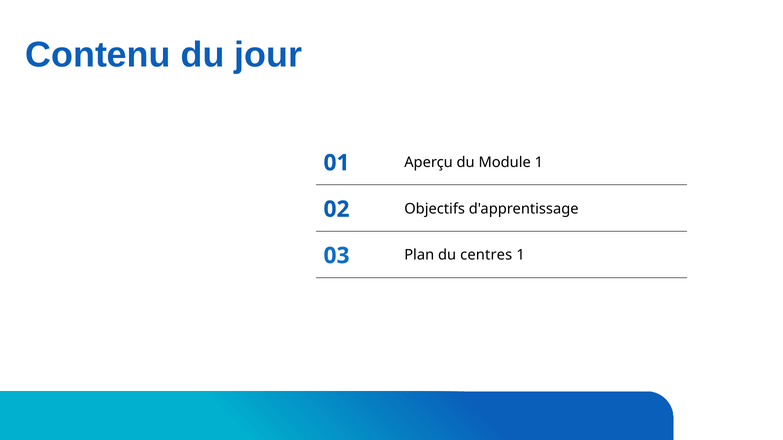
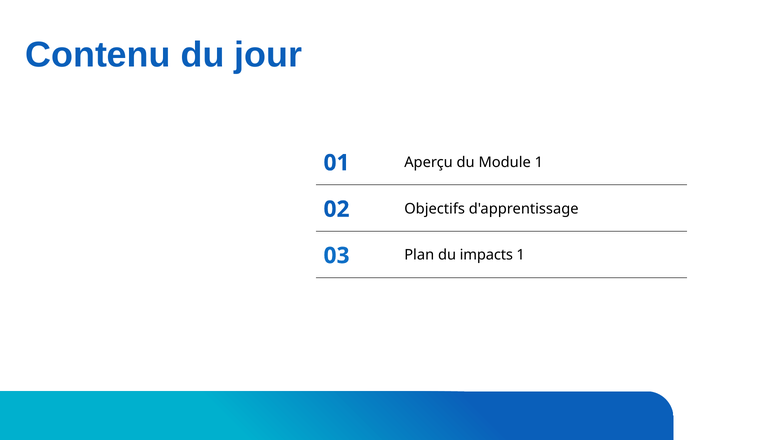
centres: centres -> impacts
